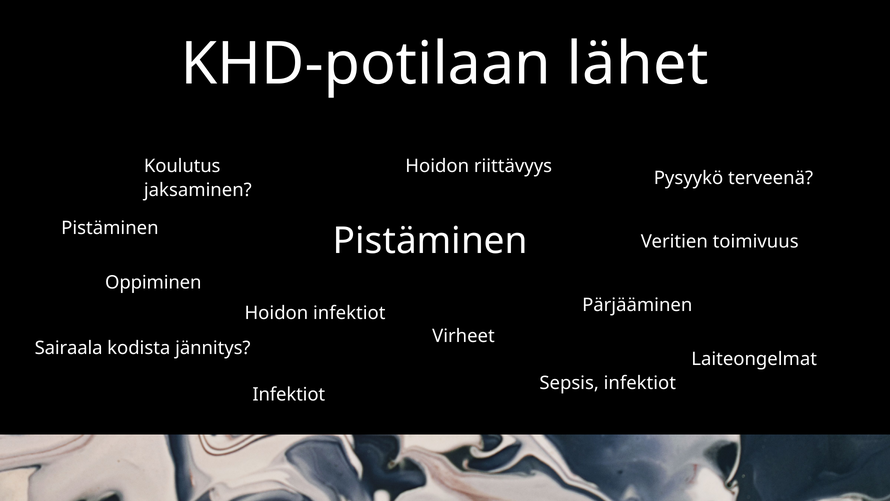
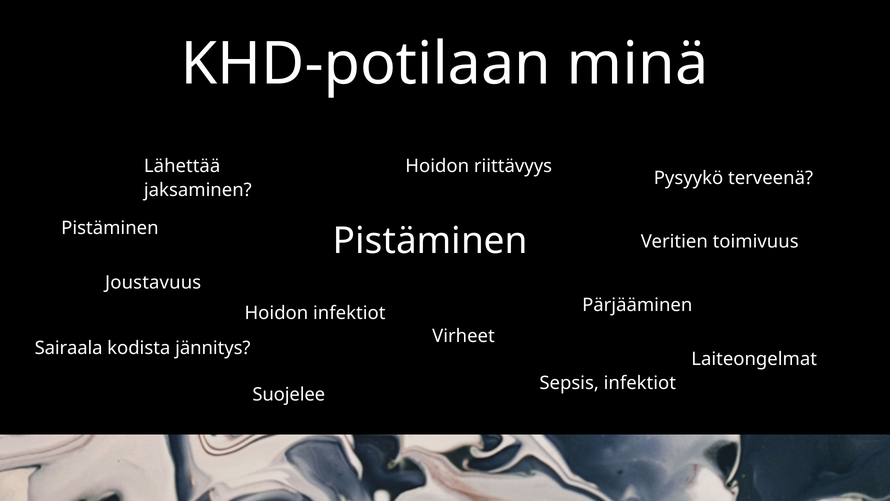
lähet: lähet -> minä
Koulutus: Koulutus -> Lähettää
Oppiminen: Oppiminen -> Joustavuus
Infektiot at (289, 394): Infektiot -> Suojelee
